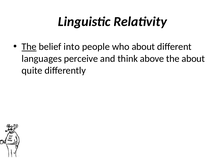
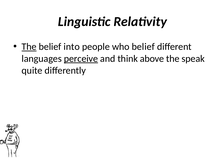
who about: about -> belief
perceive underline: none -> present
the about: about -> speak
